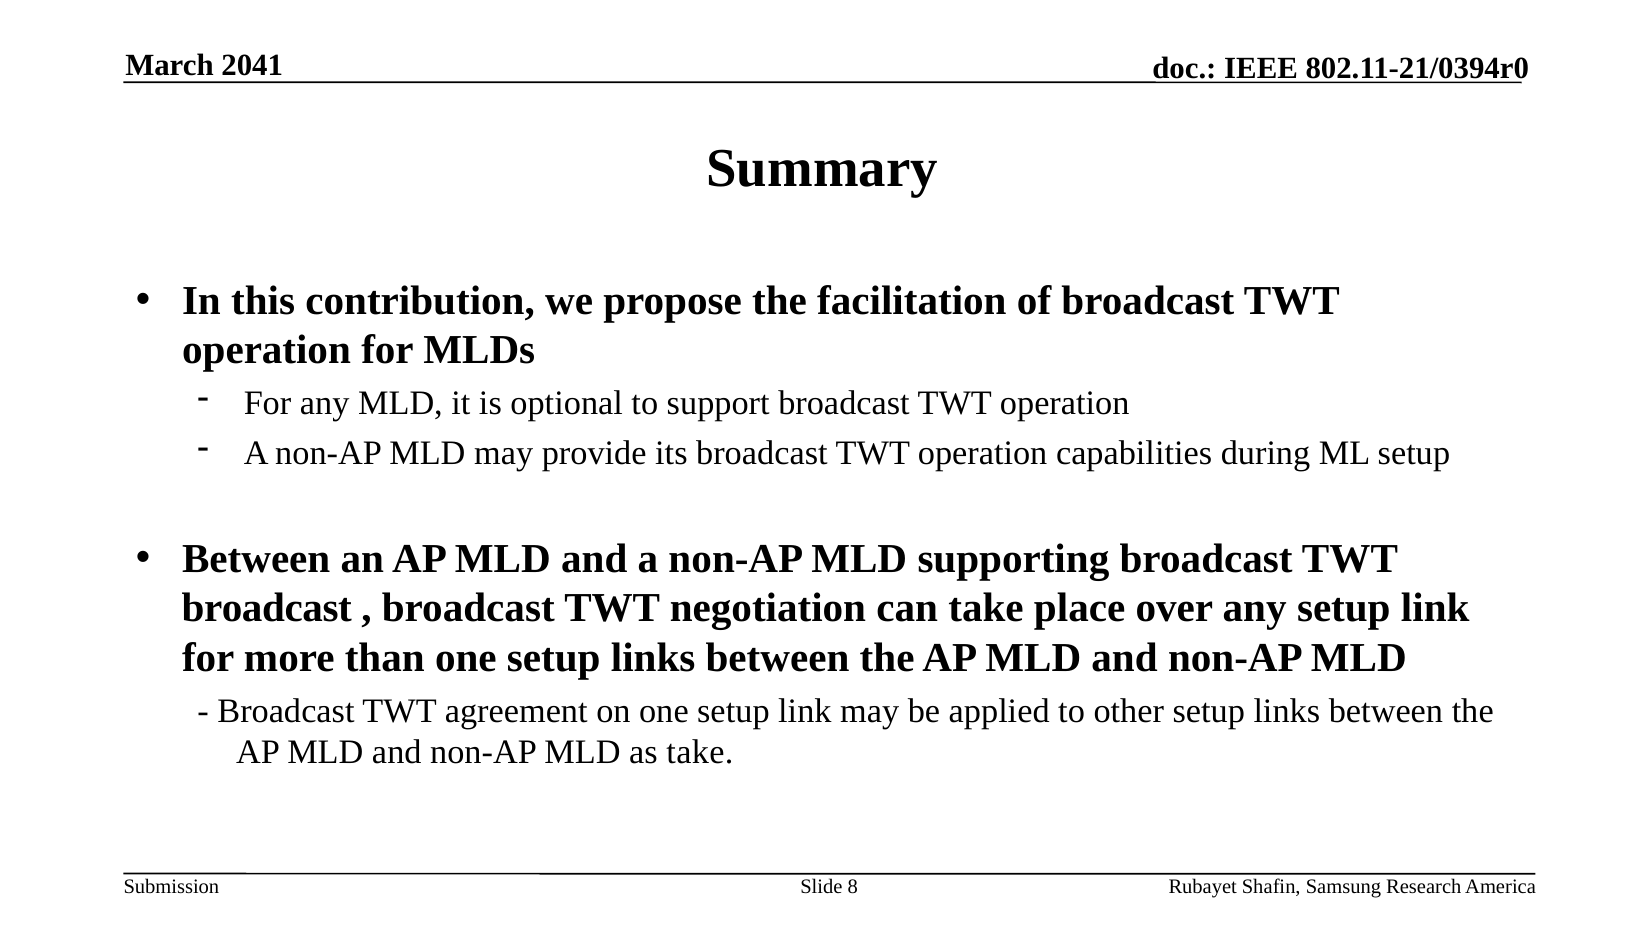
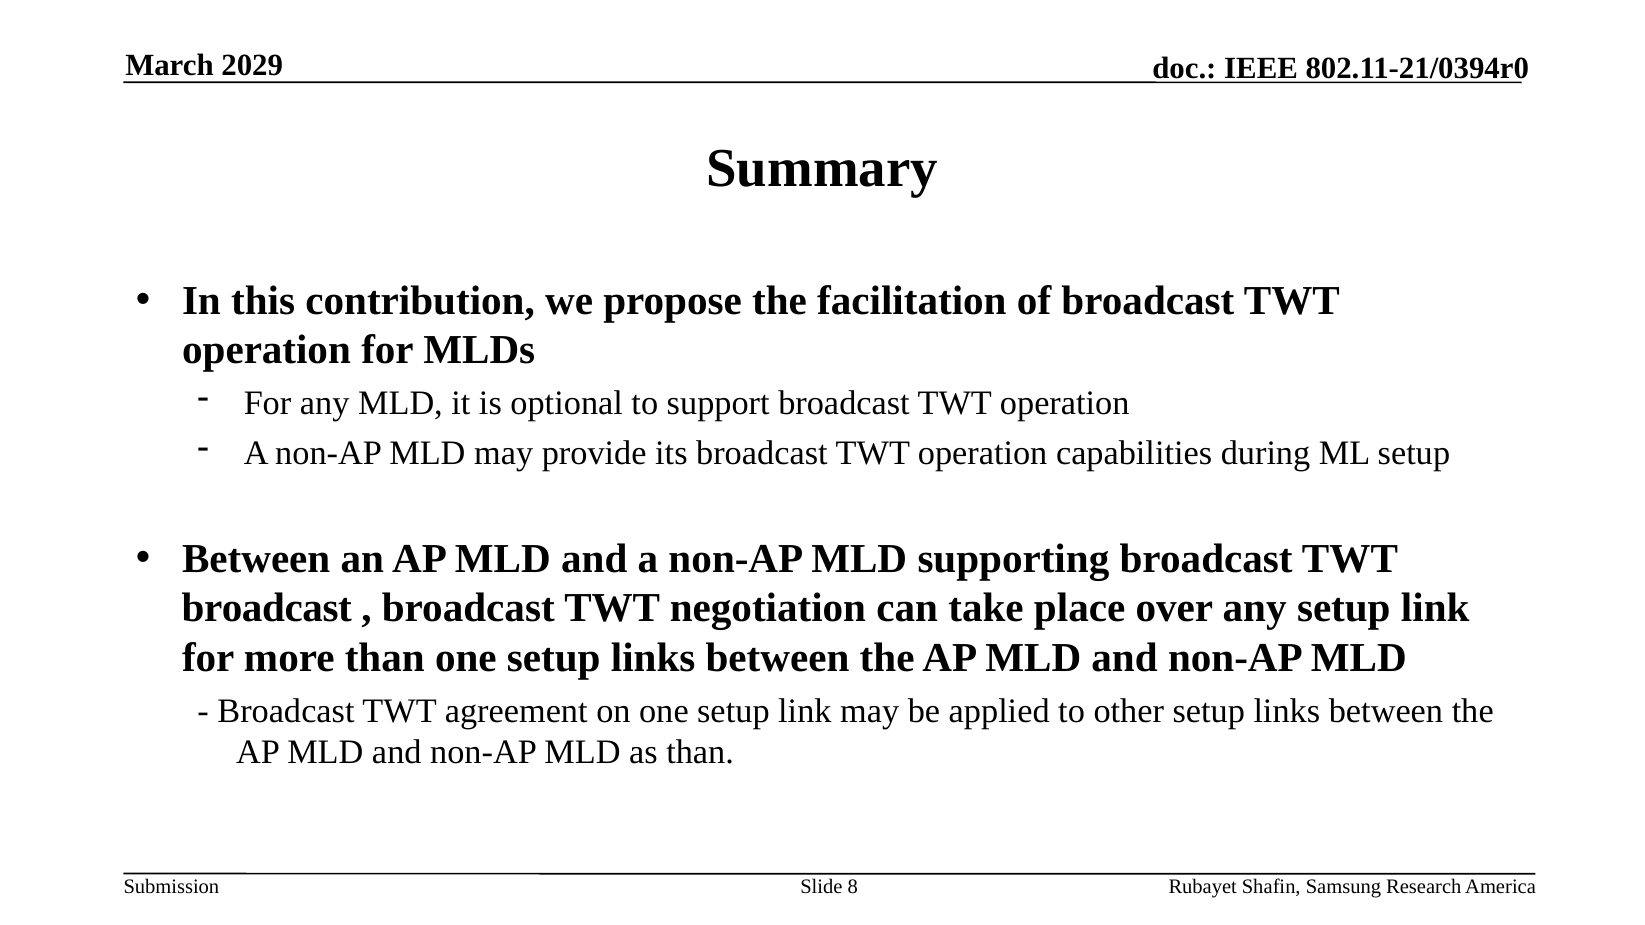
2041: 2041 -> 2029
as take: take -> than
